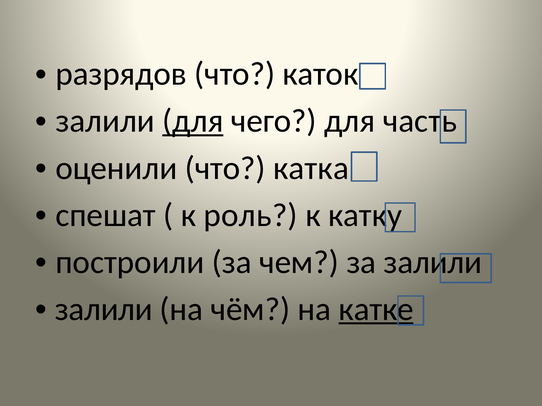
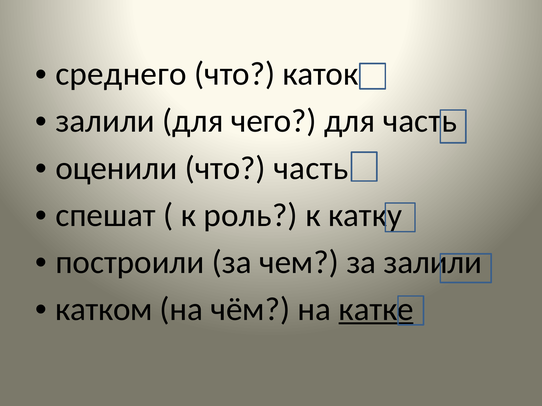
разрядов: разрядов -> среднего
для at (193, 121) underline: present -> none
что катка: катка -> часть
залили at (104, 310): залили -> катком
